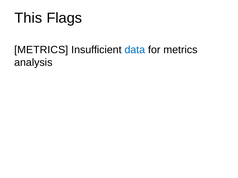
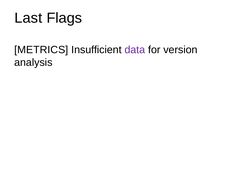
This: This -> Last
data colour: blue -> purple
for metrics: metrics -> version
